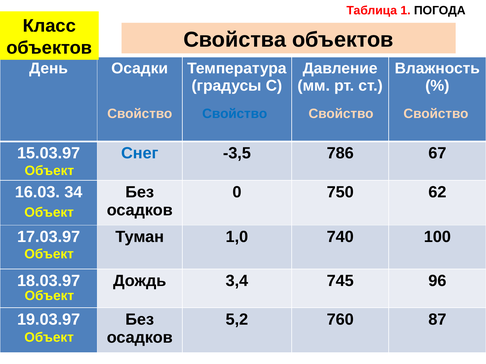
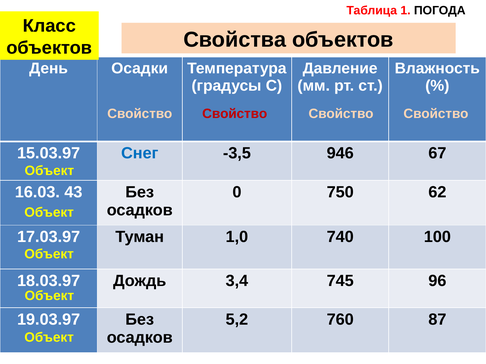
Свойство at (235, 114) colour: blue -> red
786: 786 -> 946
34: 34 -> 43
